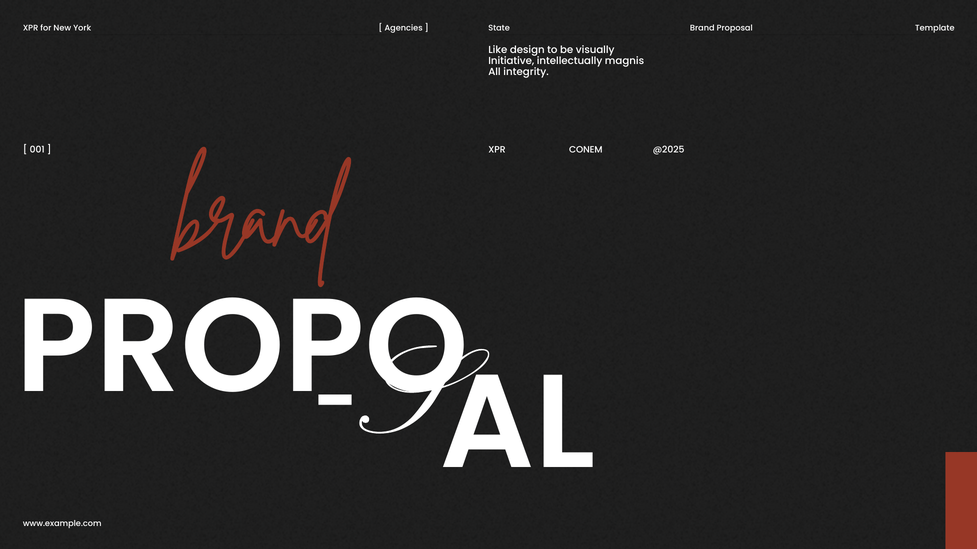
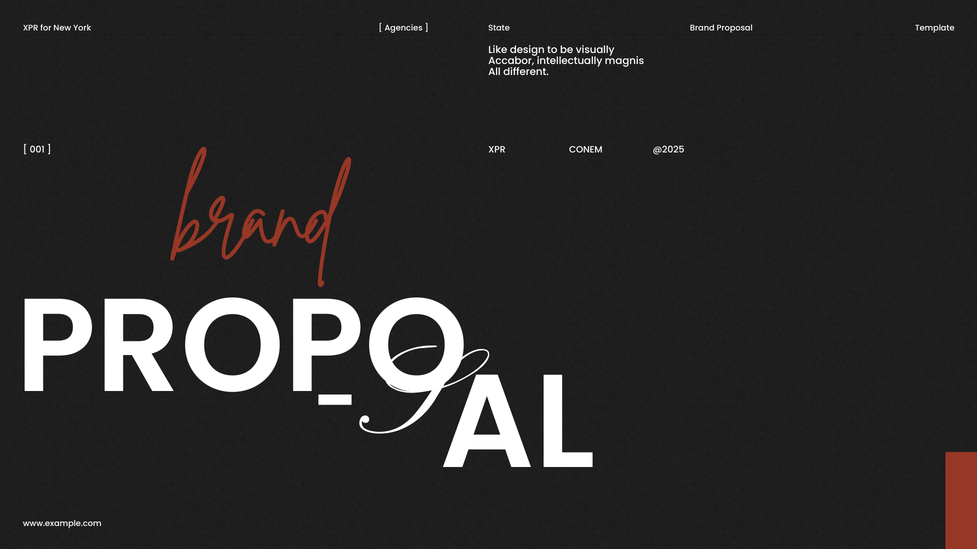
Initiative: Initiative -> Accabor
integrity: integrity -> different
